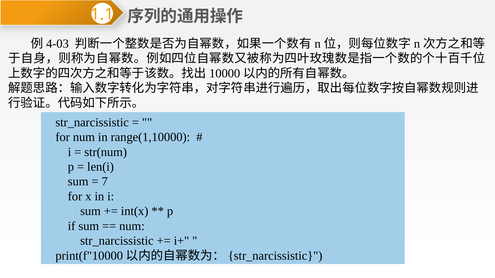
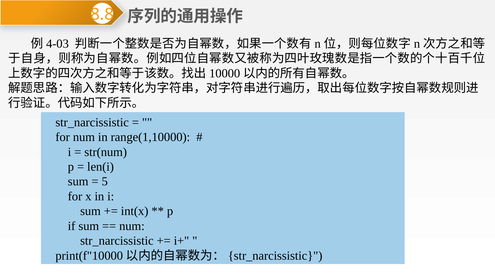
1.1: 1.1 -> 8.8
7: 7 -> 5
